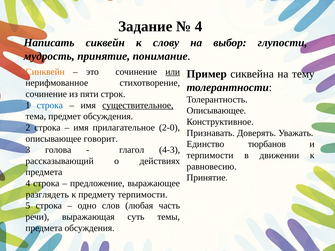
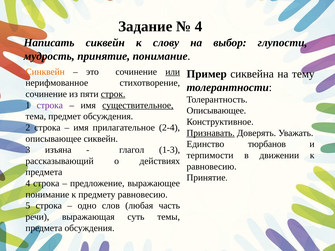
строк underline: none -> present
строка at (50, 105) colour: blue -> purple
2-0: 2-0 -> 2-4
Признавать underline: none -> present
описывающее говорит: говорит -> сиквейн
голова: голова -> изъяна
4-3: 4-3 -> 1-3
разглядеть at (47, 195): разглядеть -> понимание
предмету терпимости: терпимости -> равновесию
